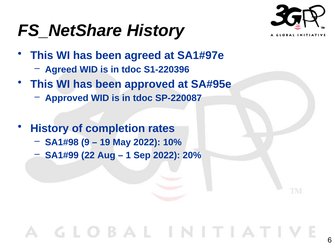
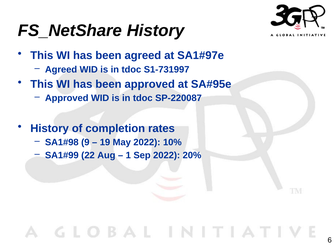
S1-220396: S1-220396 -> S1-731997
